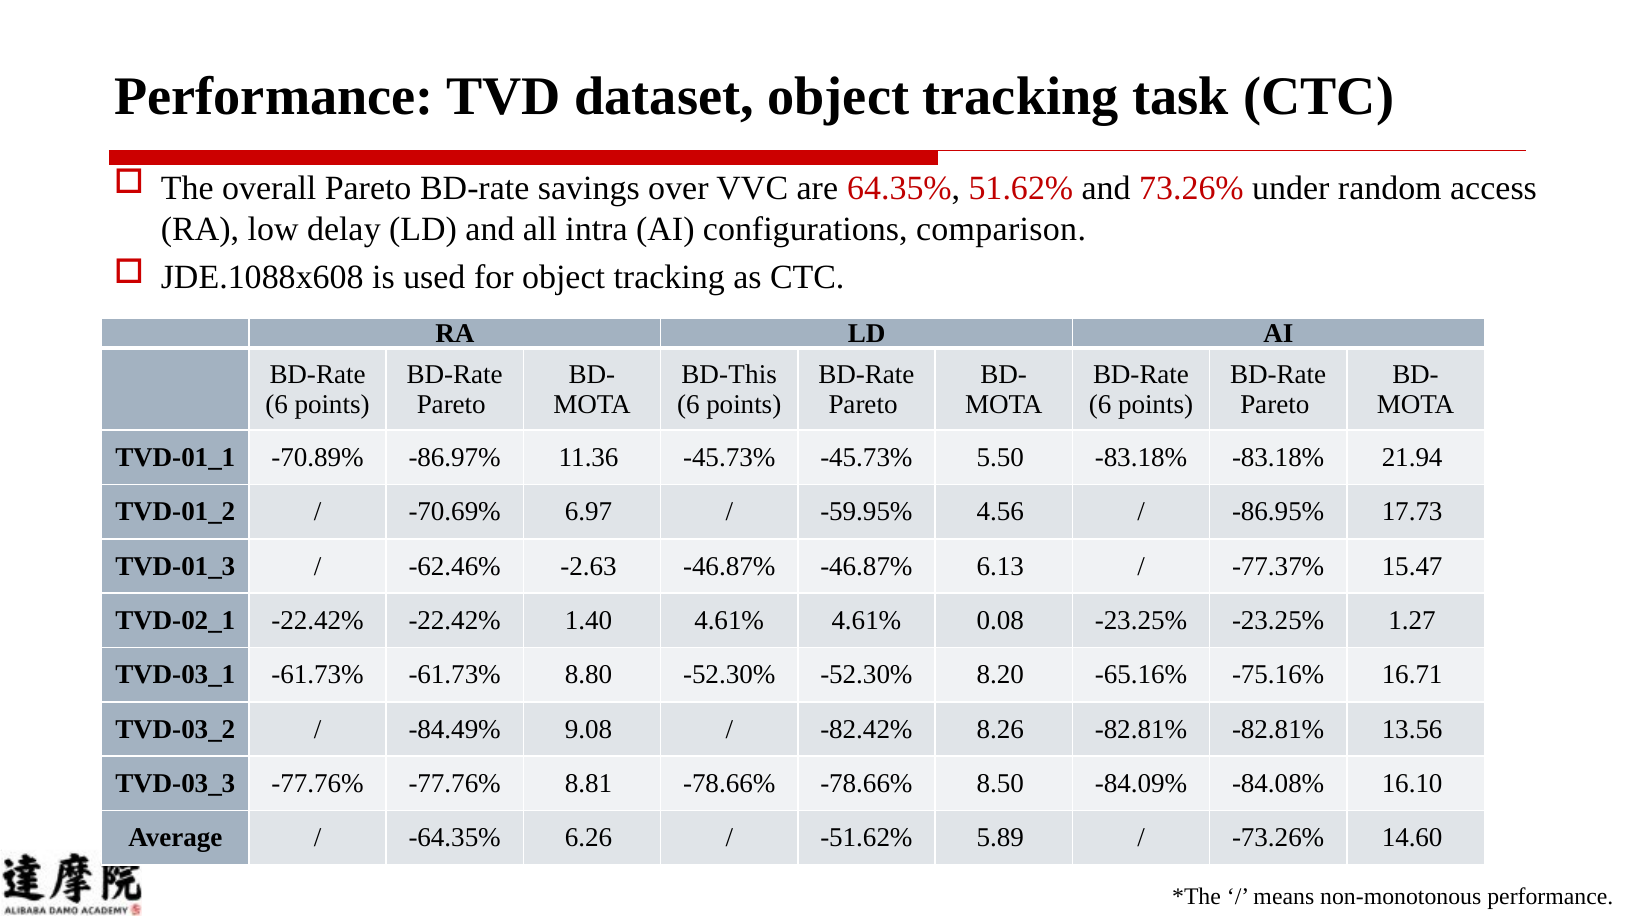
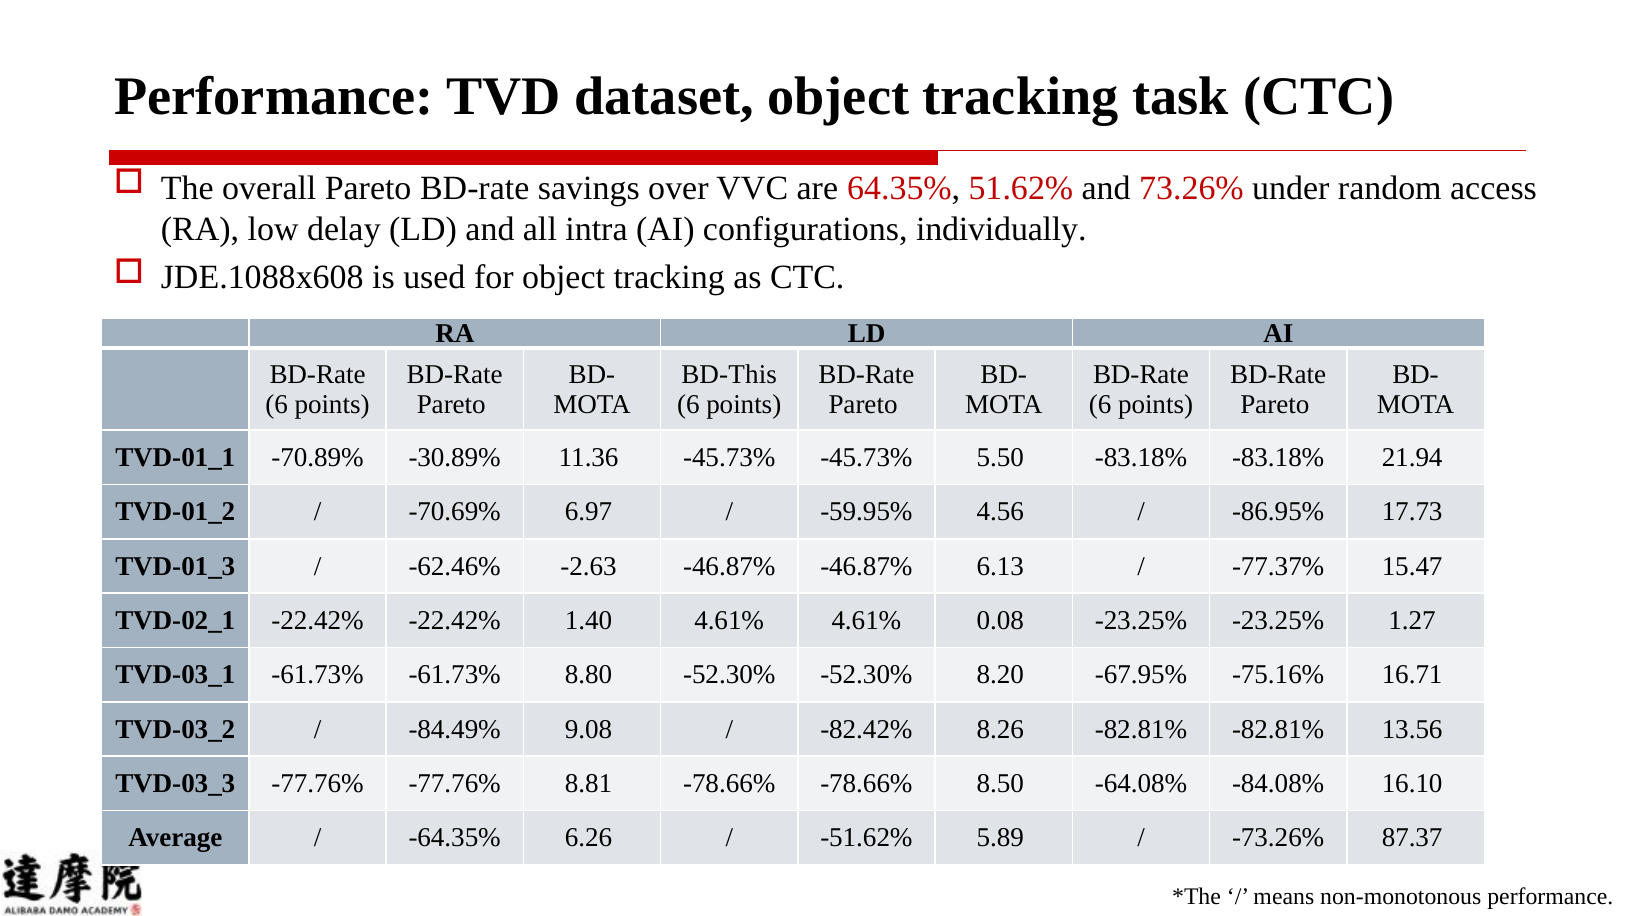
comparison: comparison -> individually
-86.97%: -86.97% -> -30.89%
-65.16%: -65.16% -> -67.95%
-84.09%: -84.09% -> -64.08%
14.60: 14.60 -> 87.37
